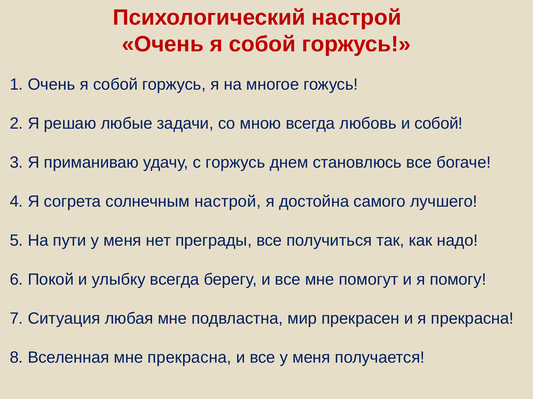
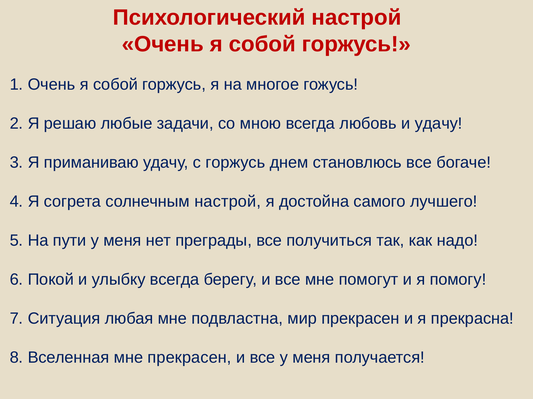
и собой: собой -> удачу
мне прекрасна: прекрасна -> прекрасен
